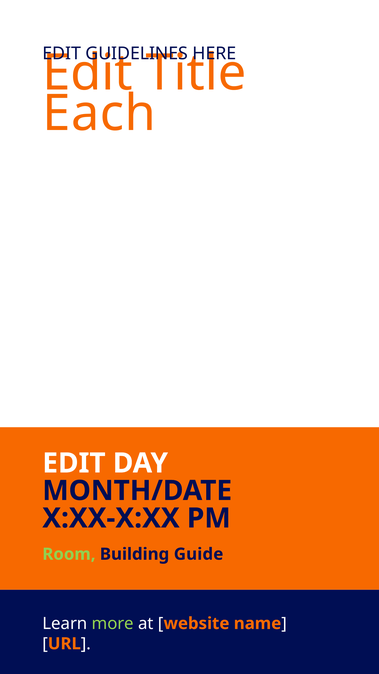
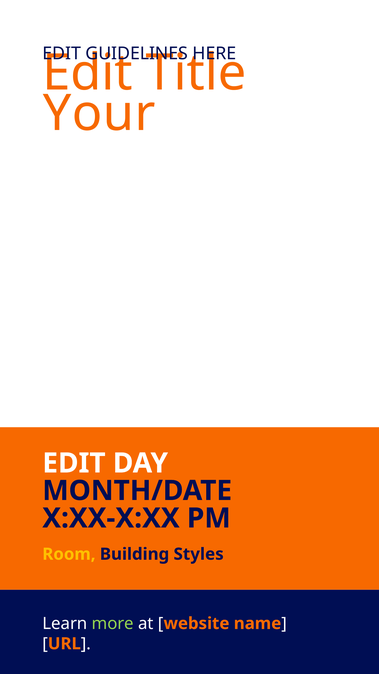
Each: Each -> Your
Room colour: light green -> yellow
Guide: Guide -> Styles
